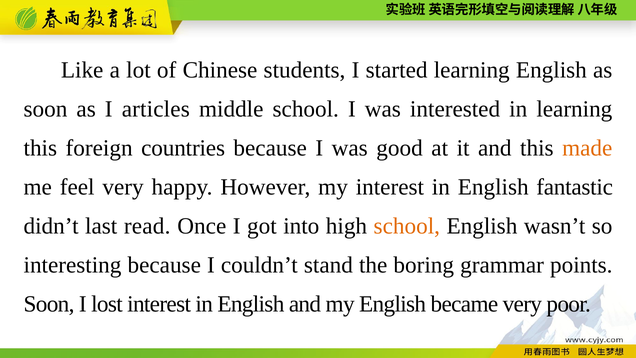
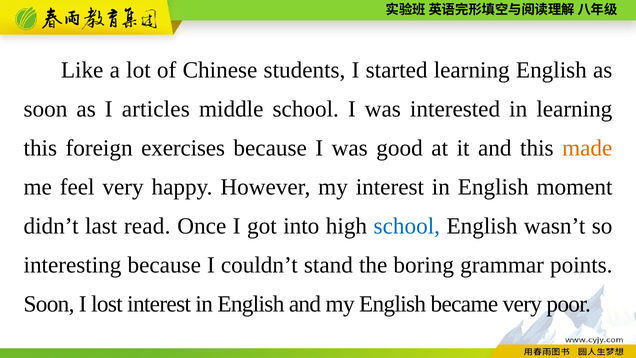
countries: countries -> exercises
fantastic: fantastic -> moment
school at (407, 226) colour: orange -> blue
